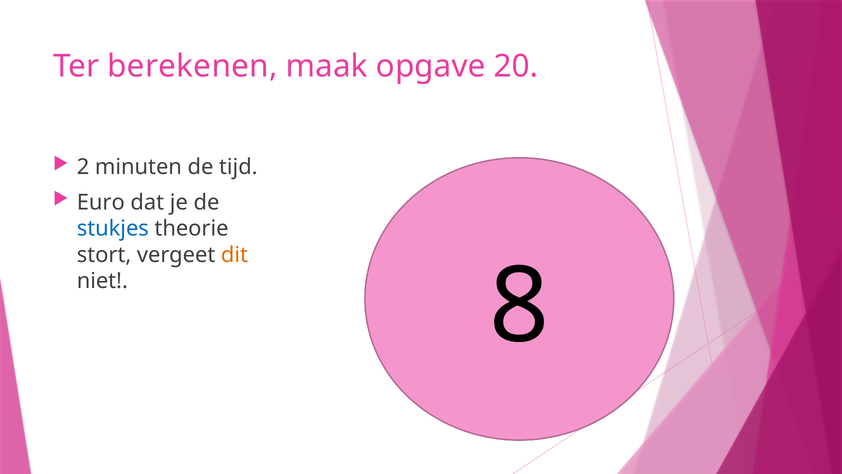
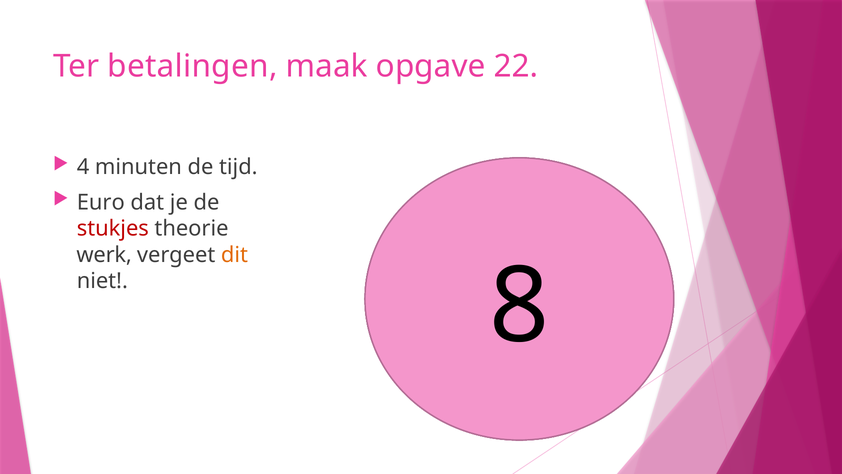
berekenen: berekenen -> betalingen
20: 20 -> 22
2: 2 -> 4
stukjes colour: blue -> red
stort: stort -> werk
